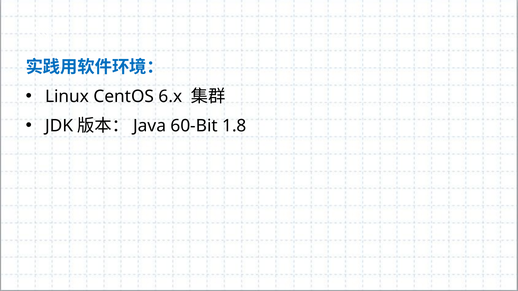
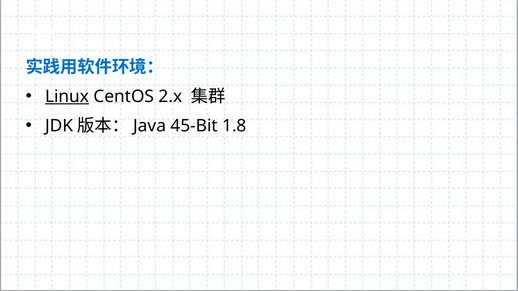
Linux underline: none -> present
6.x: 6.x -> 2.x
60-Bit: 60-Bit -> 45-Bit
